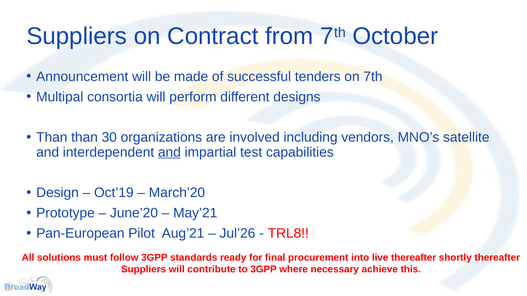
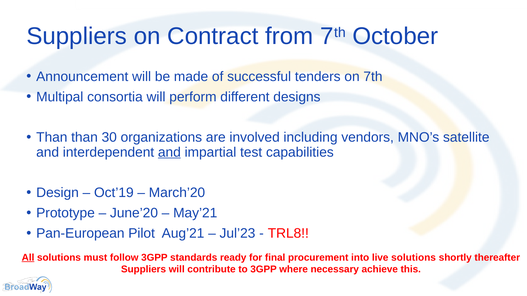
Jul’26: Jul’26 -> Jul’23
All underline: none -> present
live thereafter: thereafter -> solutions
